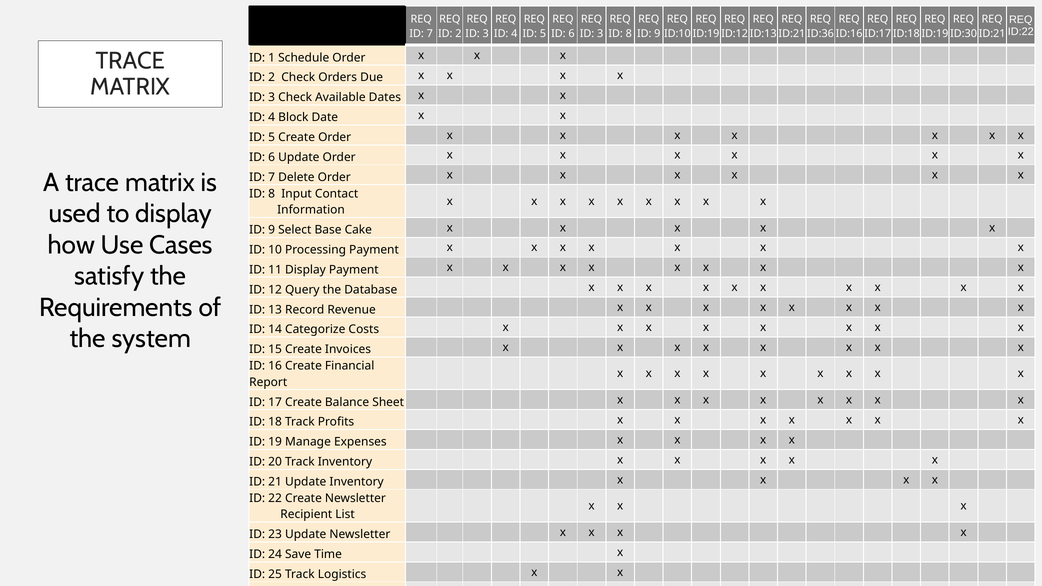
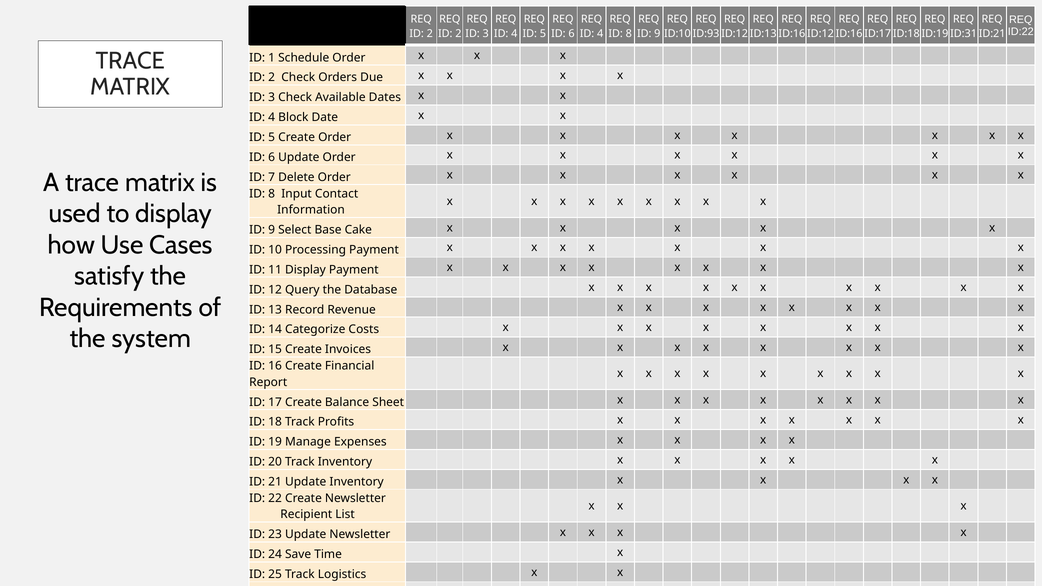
7 at (430, 34): 7 -> 2
3 at (600, 34): 3 -> 4
ID:19 at (706, 34): ID:19 -> ID:93
ID:21 at (792, 34): ID:21 -> ID:16
ID:36 at (821, 34): ID:36 -> ID:12
ID:30: ID:30 -> ID:31
